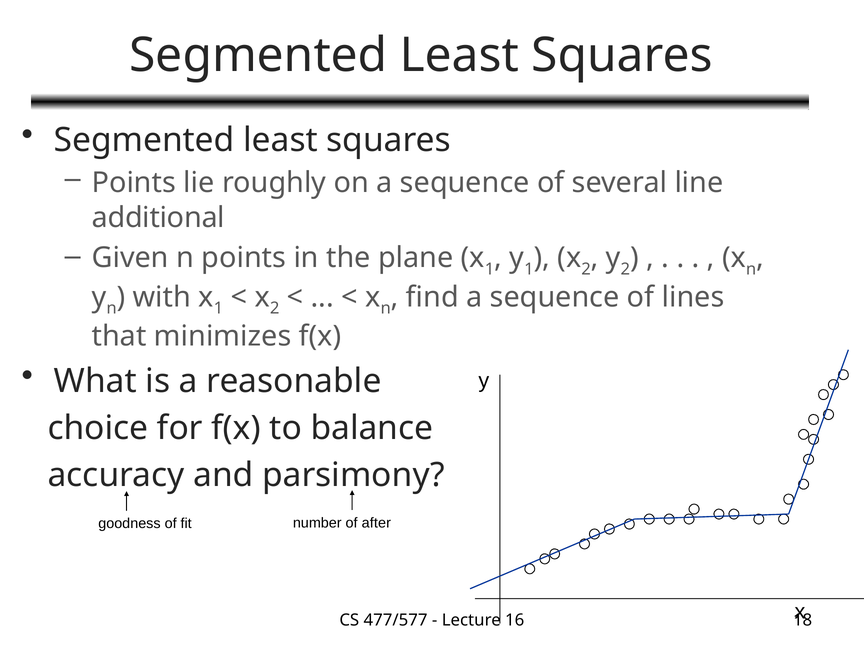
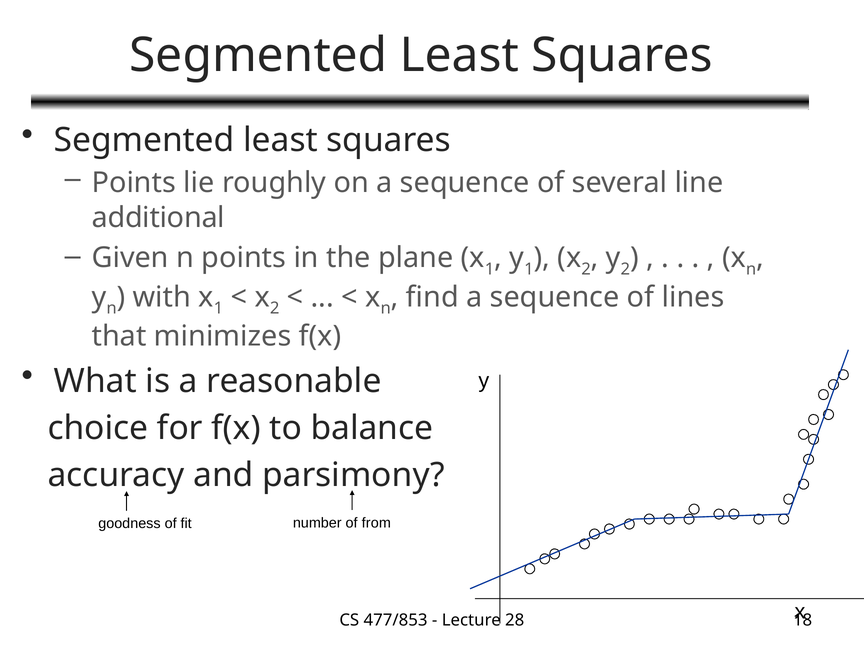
after: after -> from
477/577: 477/577 -> 477/853
16: 16 -> 28
